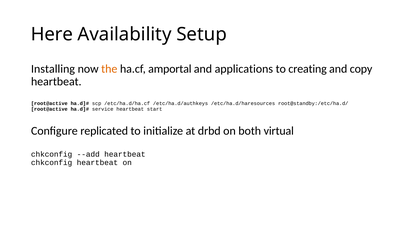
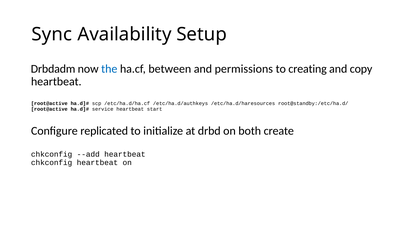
Here: Here -> Sync
Installing: Installing -> Drbdadm
the colour: orange -> blue
amportal: amportal -> between
applications: applications -> permissions
virtual: virtual -> create
